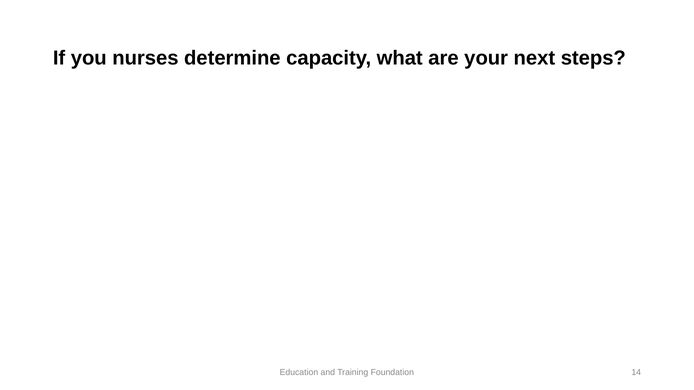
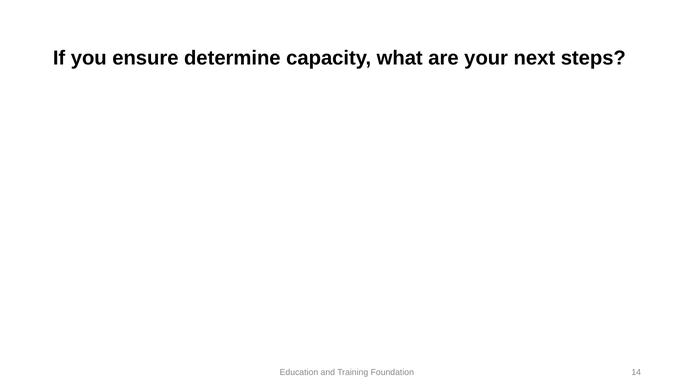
nurses: nurses -> ensure
